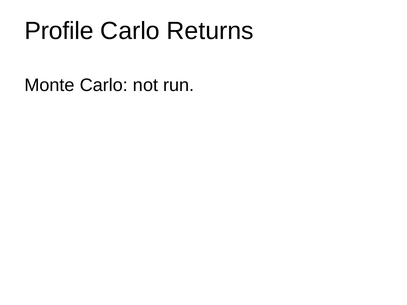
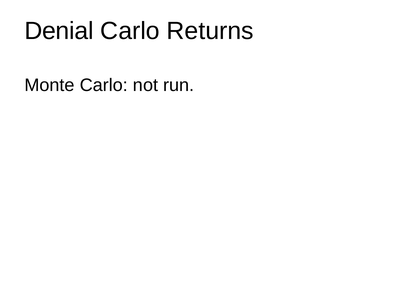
Profile: Profile -> Denial
